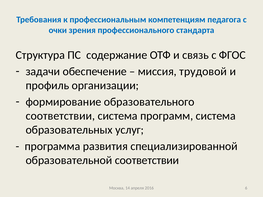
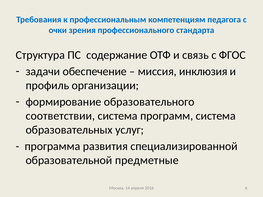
трудовой: трудовой -> инклюзия
образовательной соответствии: соответствии -> предметные
